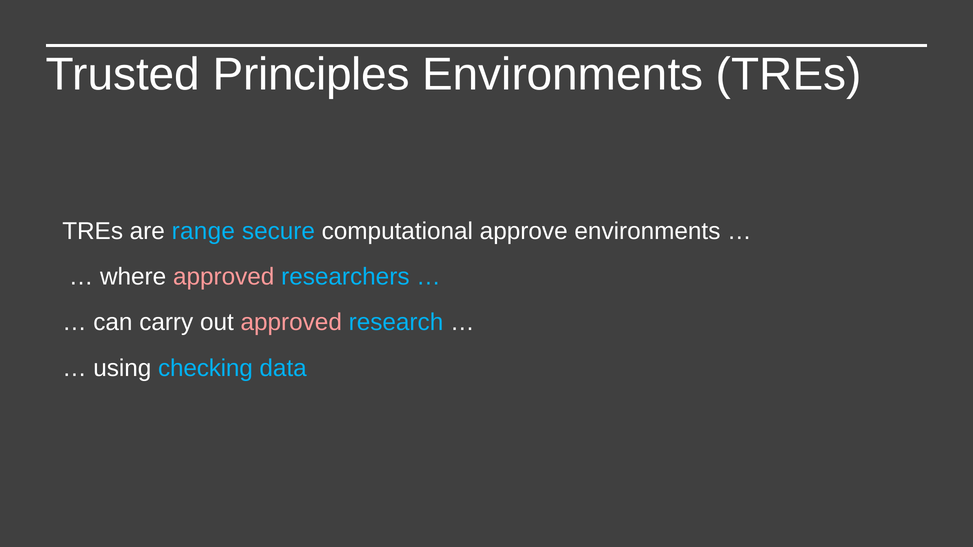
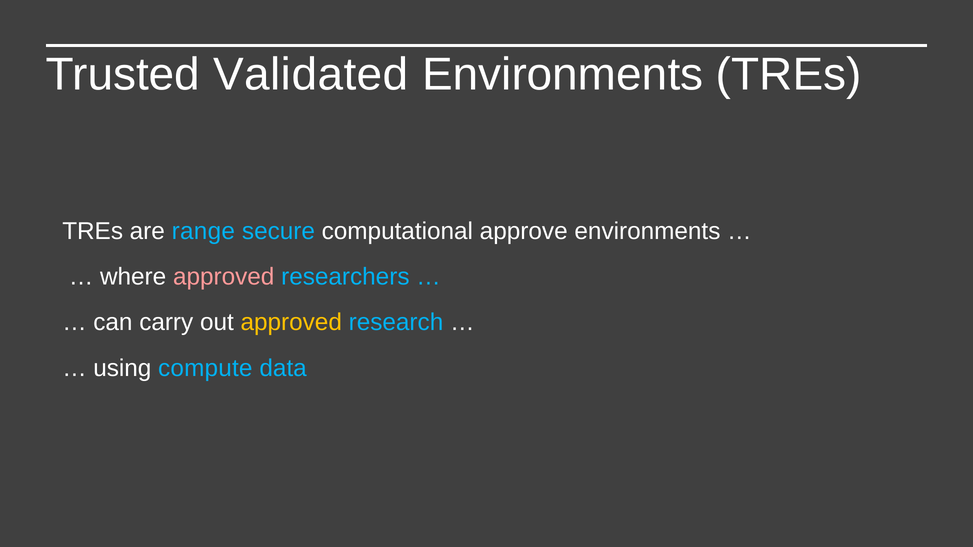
Principles: Principles -> Validated
approved at (291, 323) colour: pink -> yellow
checking: checking -> compute
